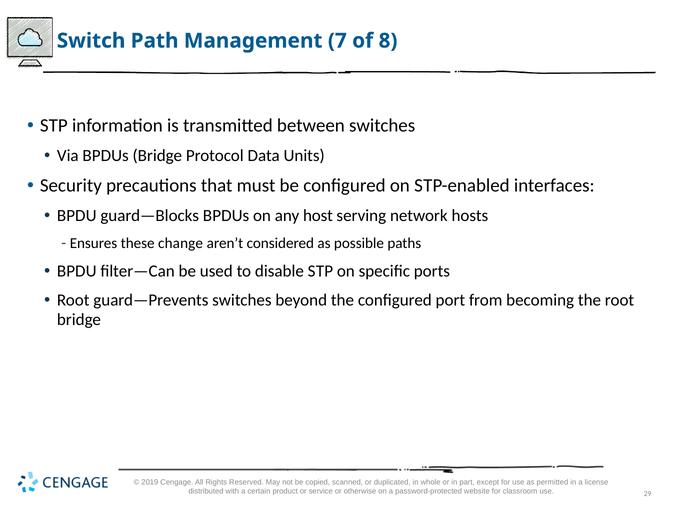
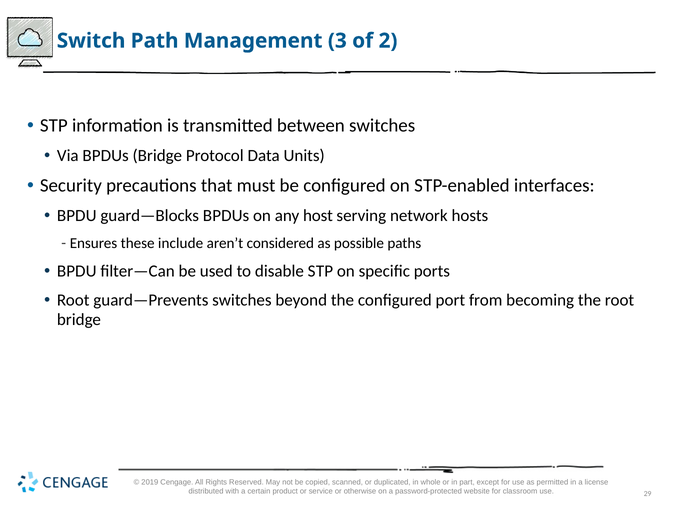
7: 7 -> 3
8: 8 -> 2
change: change -> include
